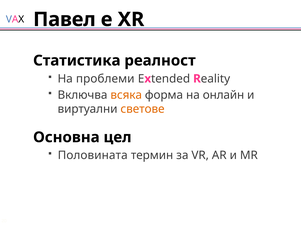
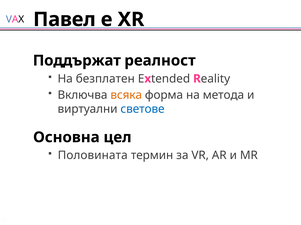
Статистика: Статистика -> Поддържат
проблеми: проблеми -> безплатен
онлайн: онлайн -> метода
светове colour: orange -> blue
